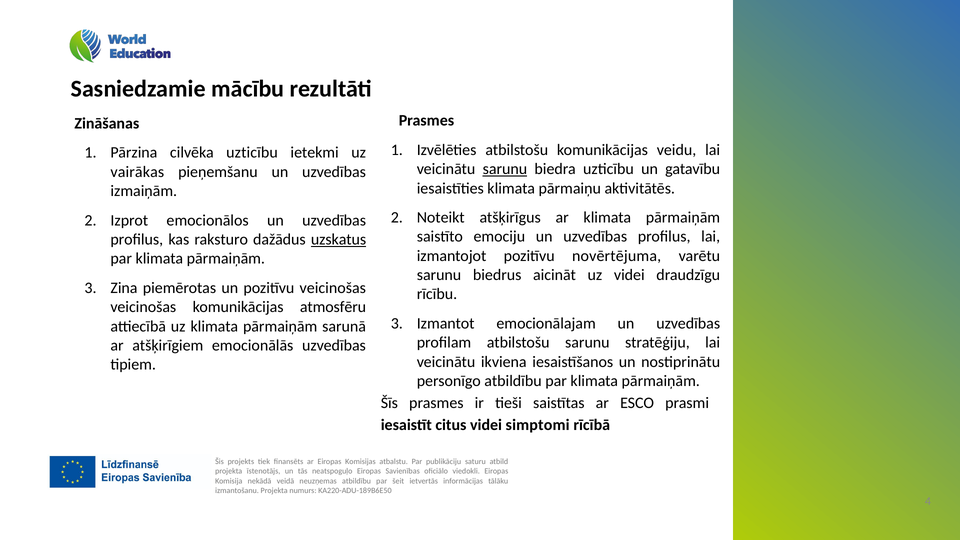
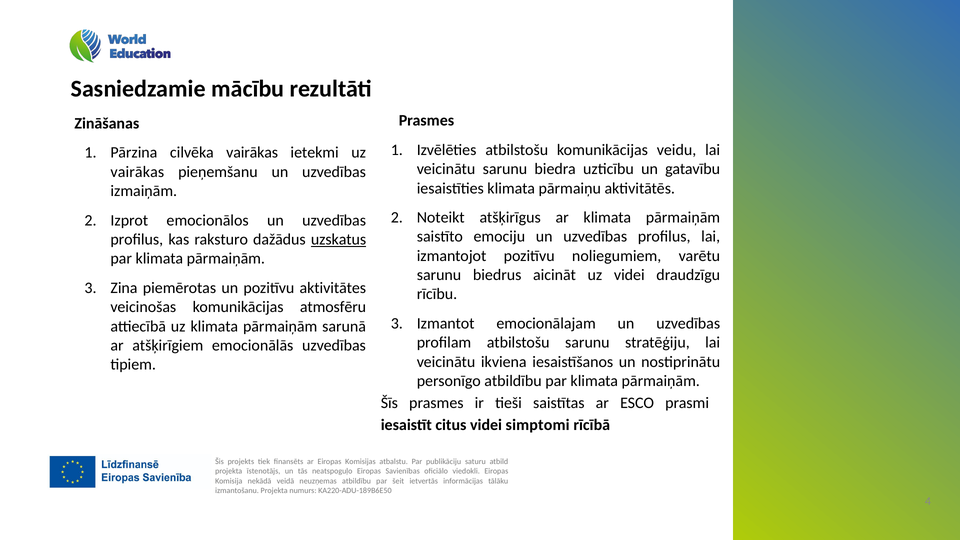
cilvēka uzticību: uzticību -> vairākas
sarunu at (505, 169) underline: present -> none
novērtējuma: novērtējuma -> noliegumiem
pozitīvu veicinošas: veicinošas -> aktivitātes
